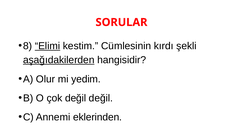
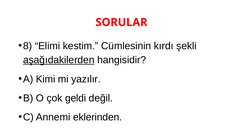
Elimi underline: present -> none
Olur: Olur -> Kimi
yedim: yedim -> yazılır
çok değil: değil -> geldi
